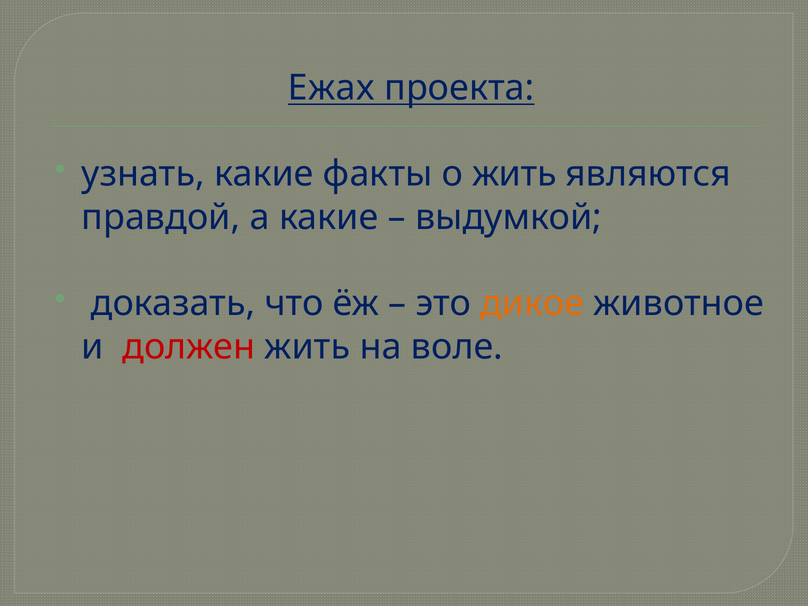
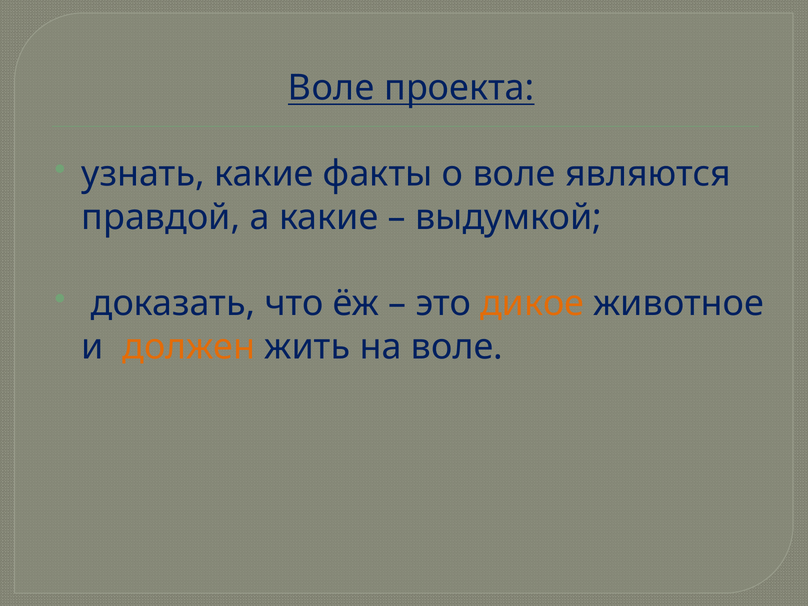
Ежах at (331, 88): Ежах -> Воле
о жить: жить -> воле
должен colour: red -> orange
